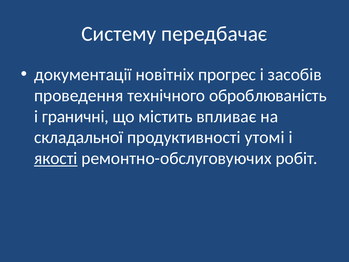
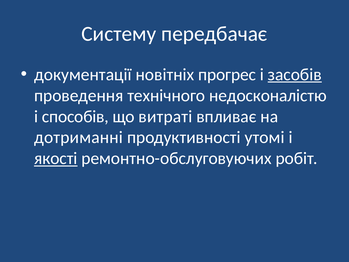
засобів underline: none -> present
оброблюваність: оброблюваність -> недосконалістю
граничні: граничні -> способів
містить: містить -> витраті
складальної: складальної -> дотриманні
